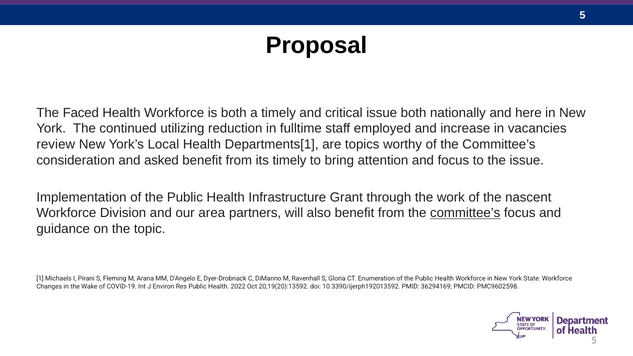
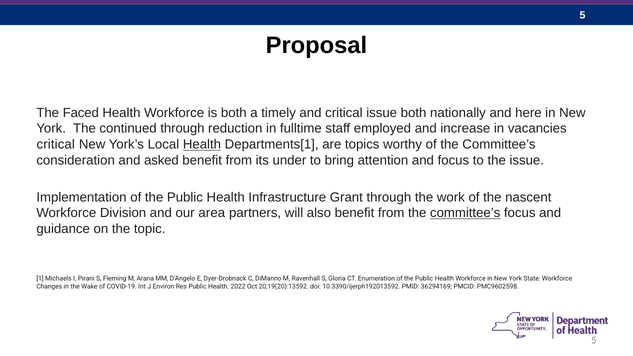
continued utilizing: utilizing -> through
review at (56, 144): review -> critical
Health at (202, 144) underline: none -> present
its timely: timely -> under
